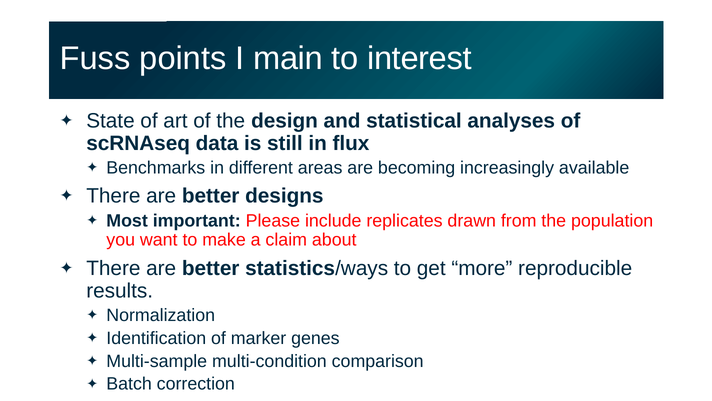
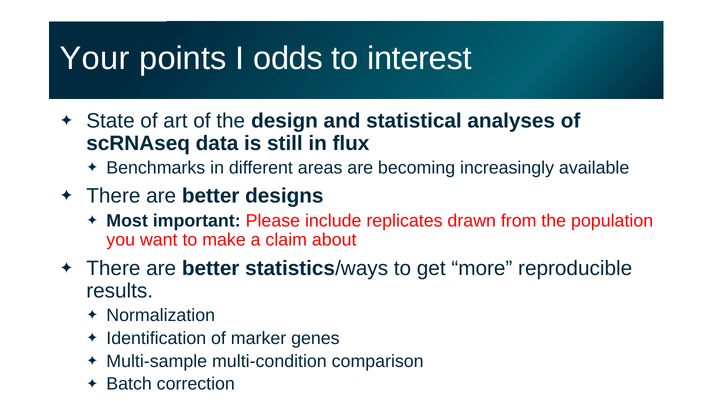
Fuss: Fuss -> Your
main: main -> odds
